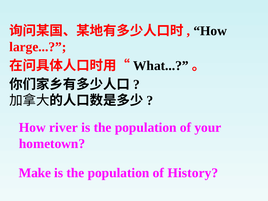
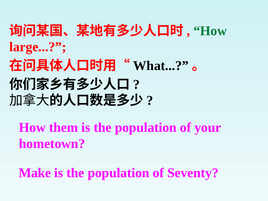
How at (210, 31) colour: black -> green
river: river -> them
History: History -> Seventy
